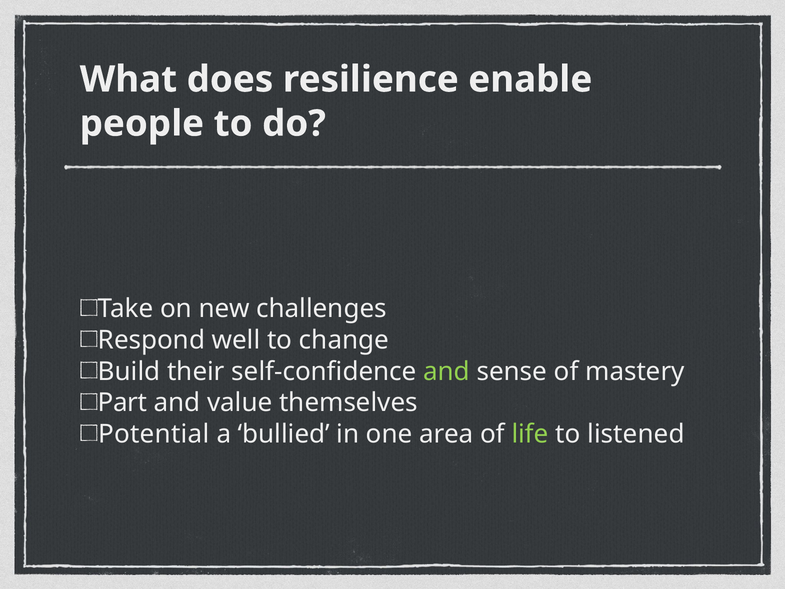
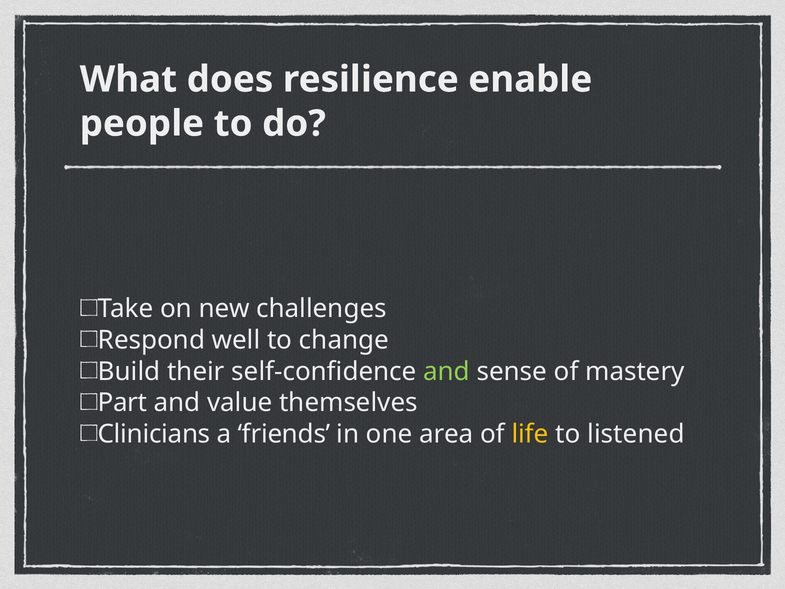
Potential: Potential -> Clinicians
bullied: bullied -> friends
life colour: light green -> yellow
